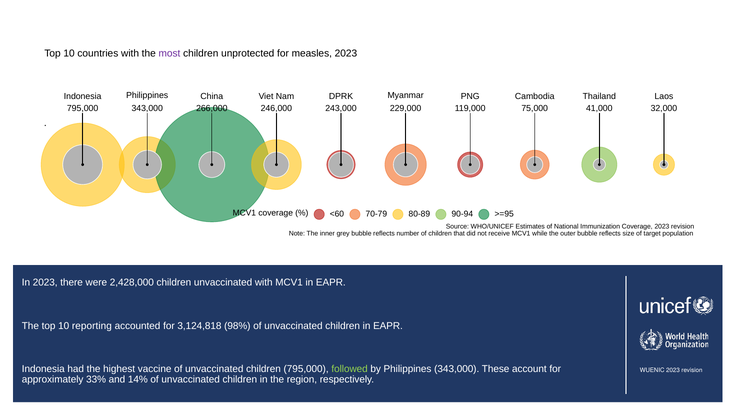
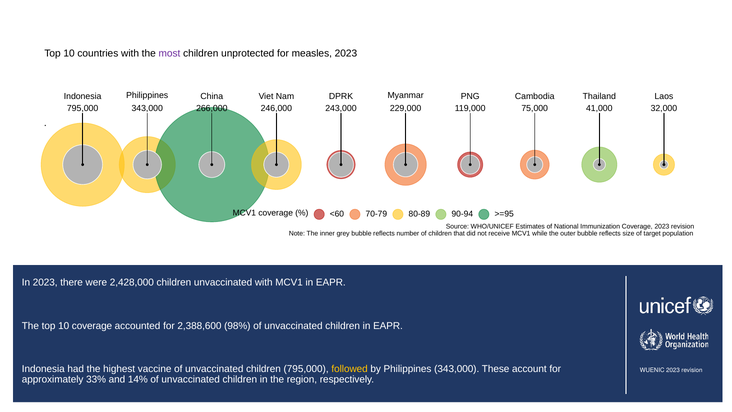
10 reporting: reporting -> coverage
3,124,818: 3,124,818 -> 2,388,600
followed colour: light green -> yellow
